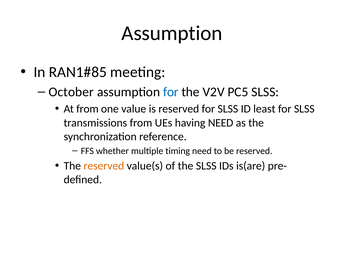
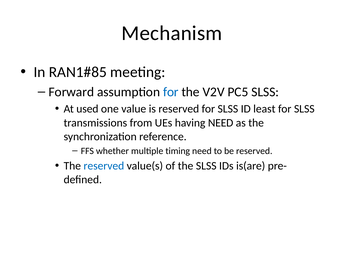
Assumption at (172, 33): Assumption -> Mechanism
October: October -> Forward
At from: from -> used
reserved at (104, 166) colour: orange -> blue
